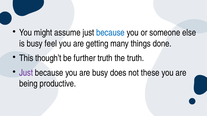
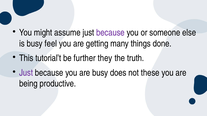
because at (110, 33) colour: blue -> purple
though’t: though’t -> tutorial’t
further truth: truth -> they
